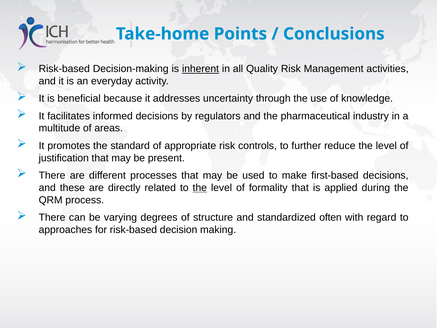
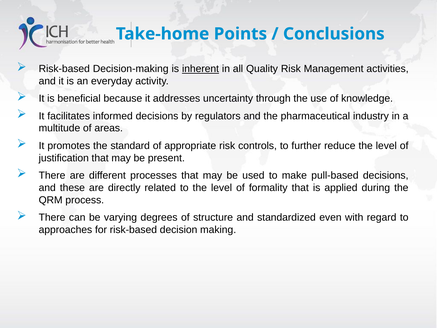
first-based: first-based -> pull-based
the at (200, 188) underline: present -> none
often: often -> even
